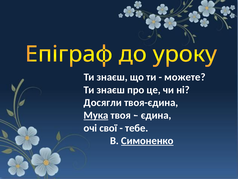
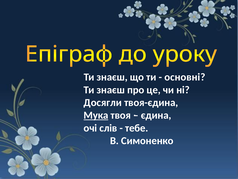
можете: можете -> основні
свої: свої -> слів
Симоненко underline: present -> none
